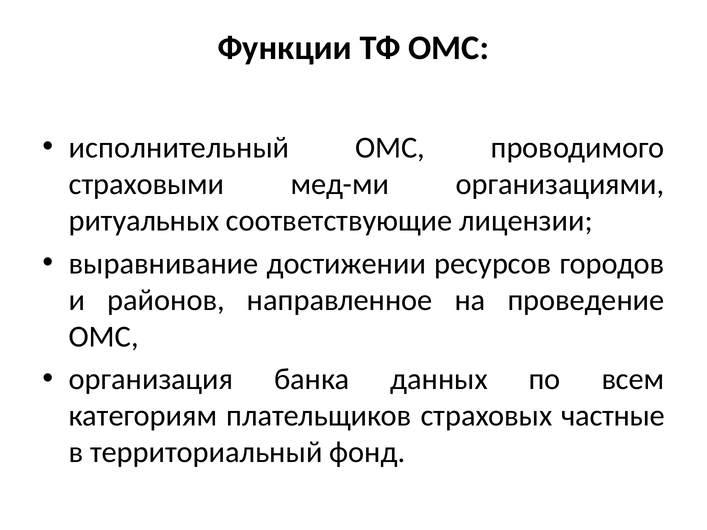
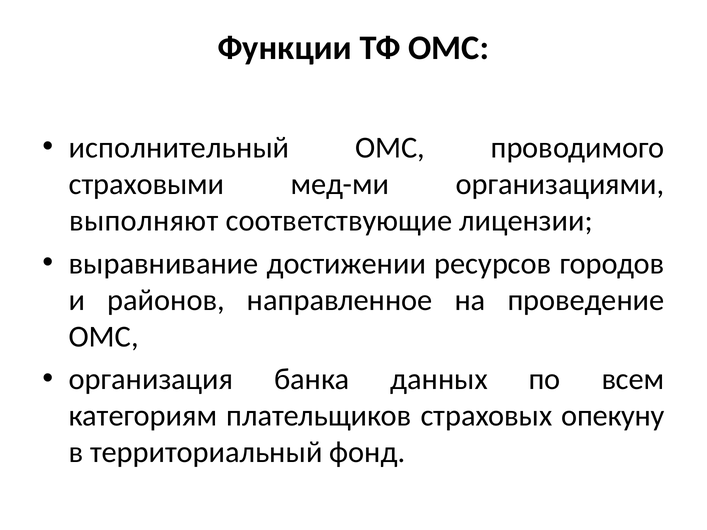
ритуальных: ритуальных -> выполняют
частные: частные -> опекуну
